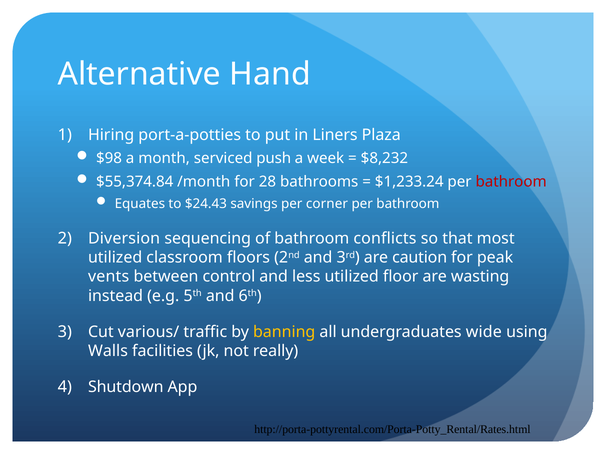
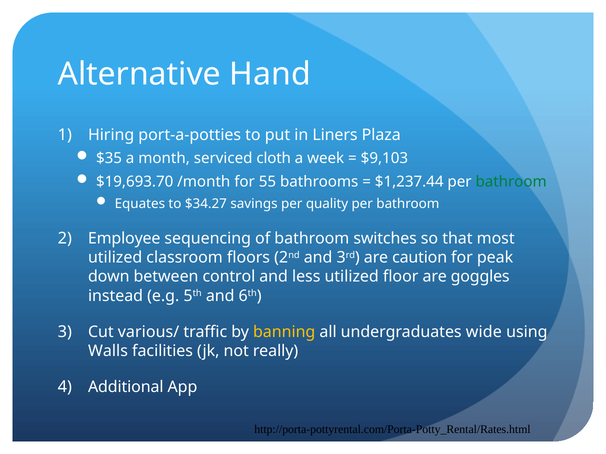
$98: $98 -> $35
push: push -> cloth
$8,232: $8,232 -> $9,103
$55,374.84: $55,374.84 -> $19,693.70
28: 28 -> 55
$1,233.24: $1,233.24 -> $1,237.44
bathroom at (511, 182) colour: red -> green
$24.43: $24.43 -> $34.27
corner: corner -> quality
Diversion: Diversion -> Employee
conflicts: conflicts -> switches
vents: vents -> down
wasting: wasting -> goggles
Shutdown: Shutdown -> Additional
